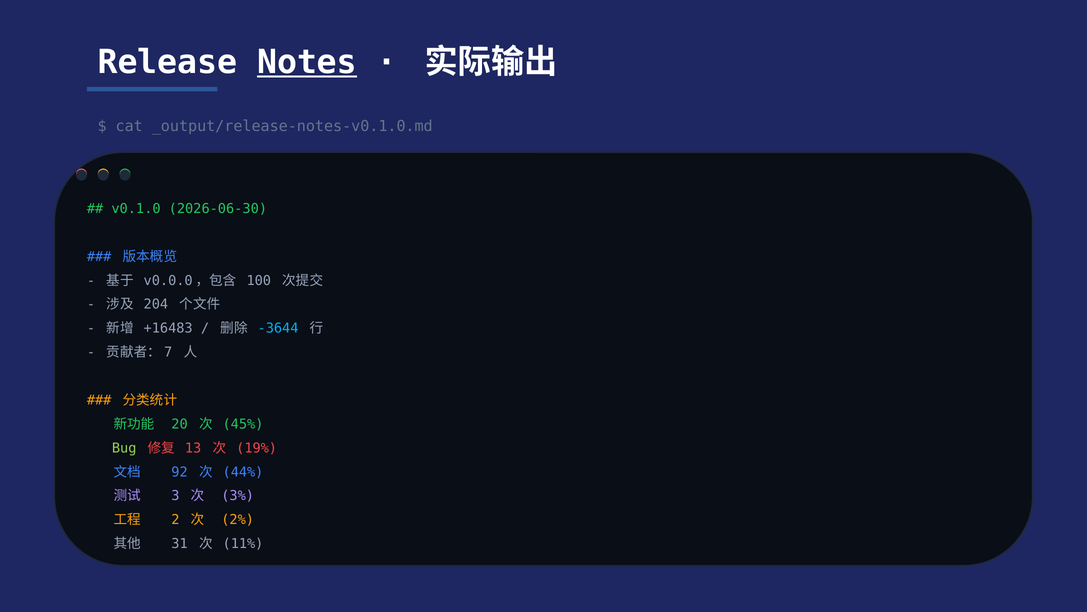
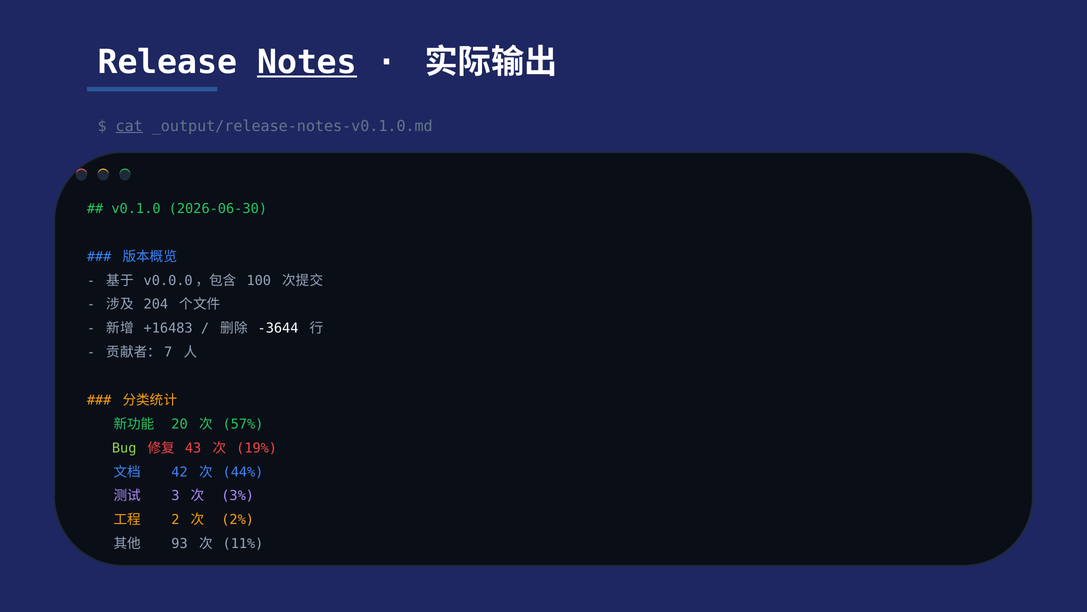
cat underline: none -> present
-3644 colour: light blue -> white
45%: 45% -> 57%
13: 13 -> 43
92: 92 -> 42
31: 31 -> 93
